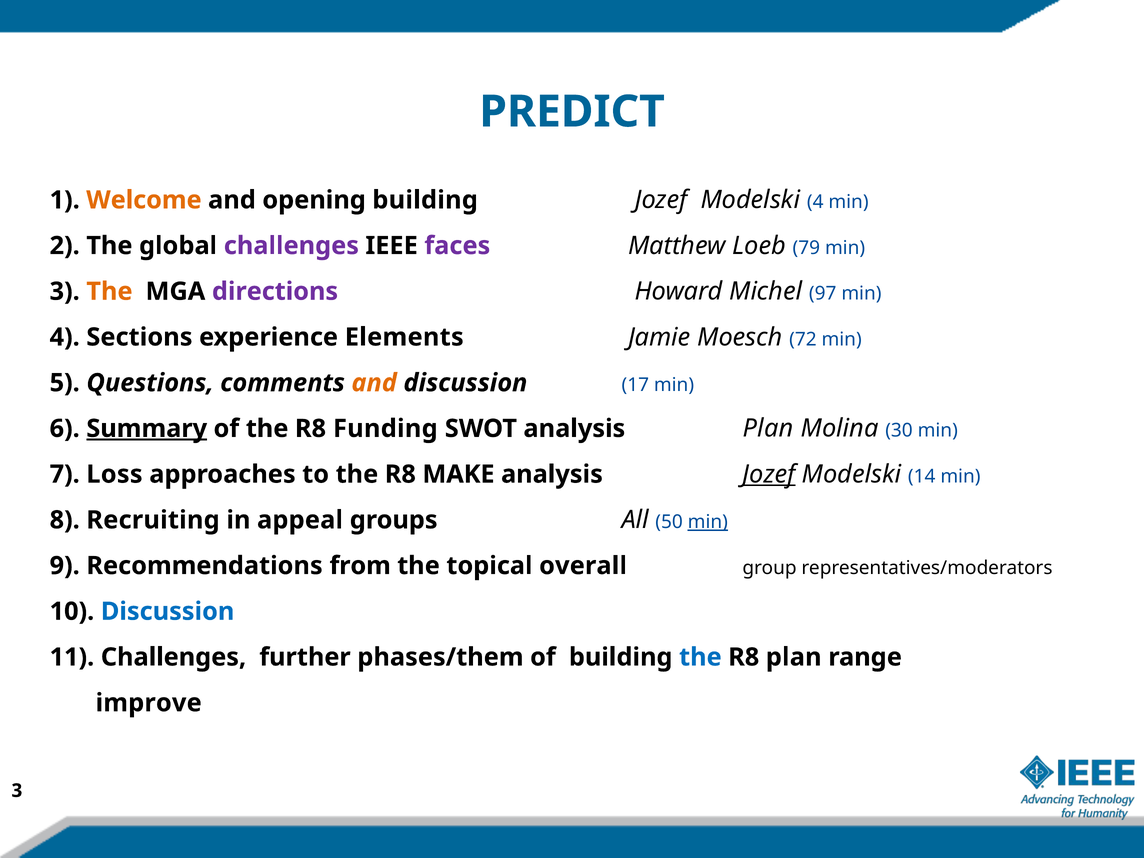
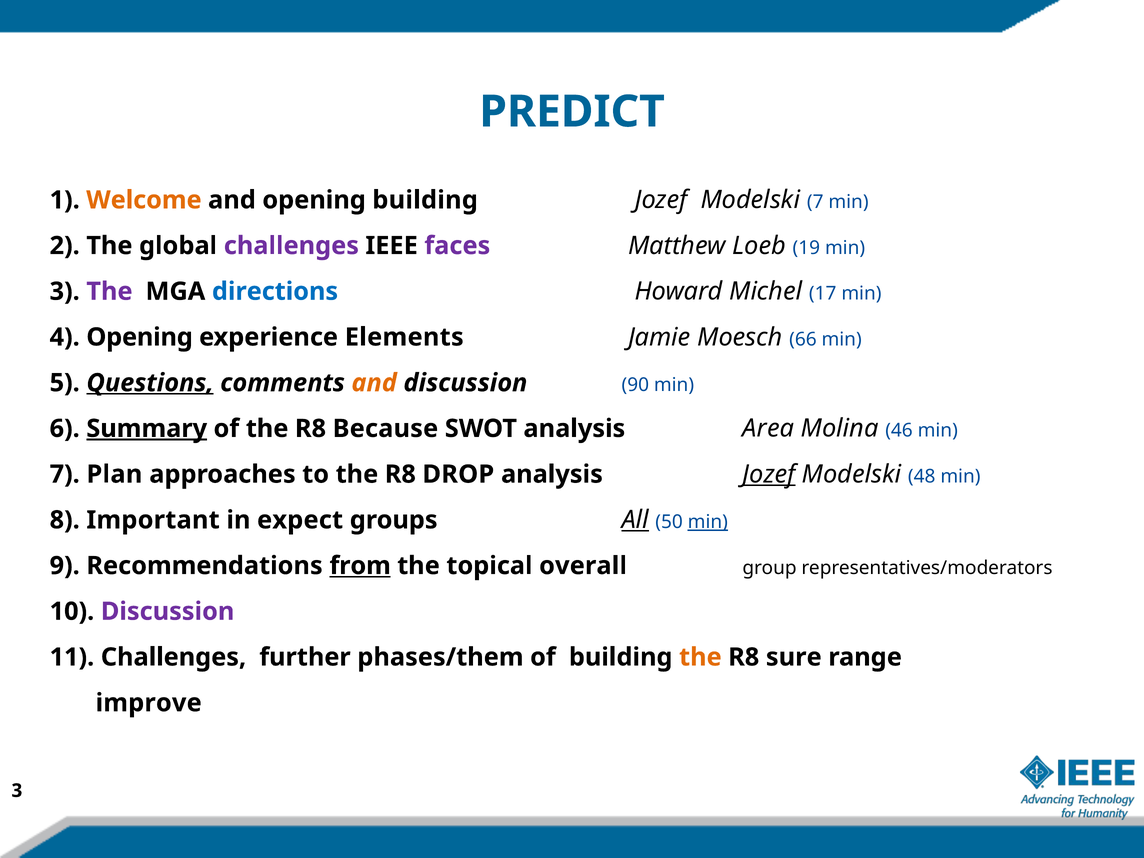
Modelski 4: 4 -> 7
79: 79 -> 19
The at (109, 291) colour: orange -> purple
directions colour: purple -> blue
97: 97 -> 17
4 Sections: Sections -> Opening
72: 72 -> 66
Questions underline: none -> present
17: 17 -> 90
Funding: Funding -> Because
analysis Plan: Plan -> Area
30: 30 -> 46
Loss: Loss -> Plan
MAKE: MAKE -> DROP
14: 14 -> 48
Recruiting: Recruiting -> Important
appeal: appeal -> expect
All underline: none -> present
from underline: none -> present
Discussion at (168, 611) colour: blue -> purple
the at (700, 657) colour: blue -> orange
R8 plan: plan -> sure
